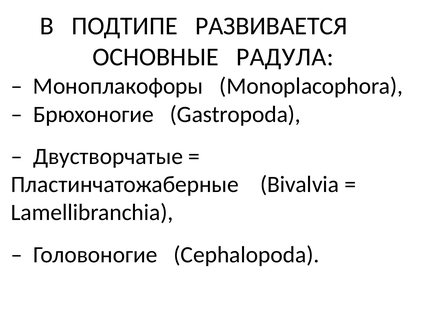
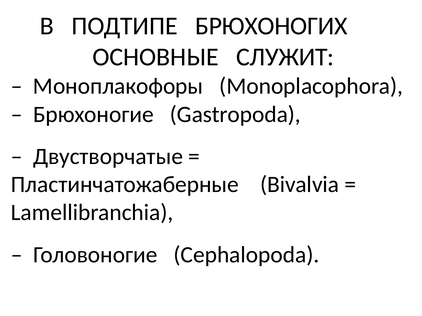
РАЗВИВАЕТСЯ: РАЗВИВАЕТСЯ -> БРЮХОНОГИХ
РАДУЛА: РАДУЛА -> СЛУЖИТ
